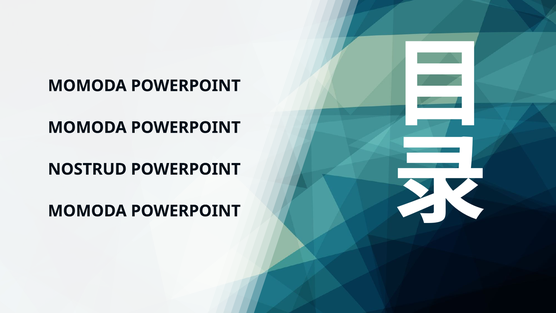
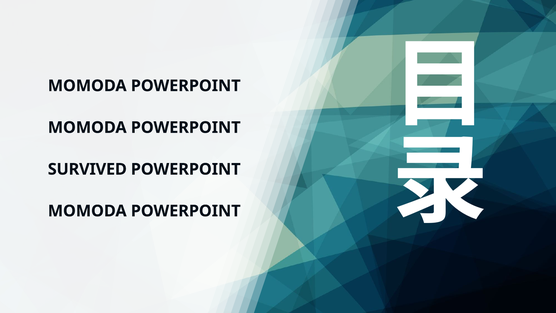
NOSTRUD: NOSTRUD -> SURVIVED
